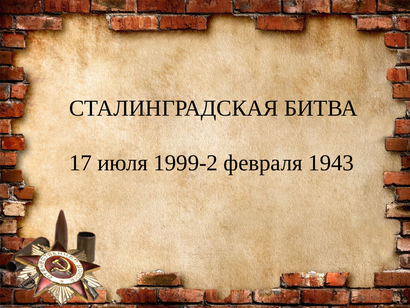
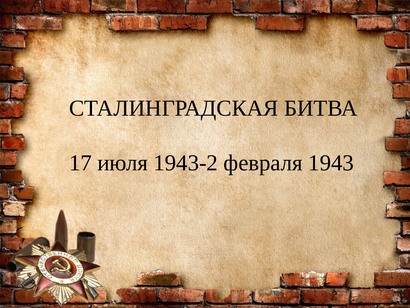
1999-2: 1999-2 -> 1943-2
